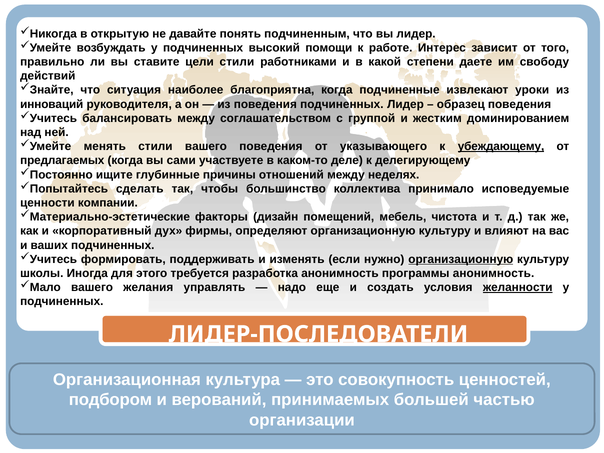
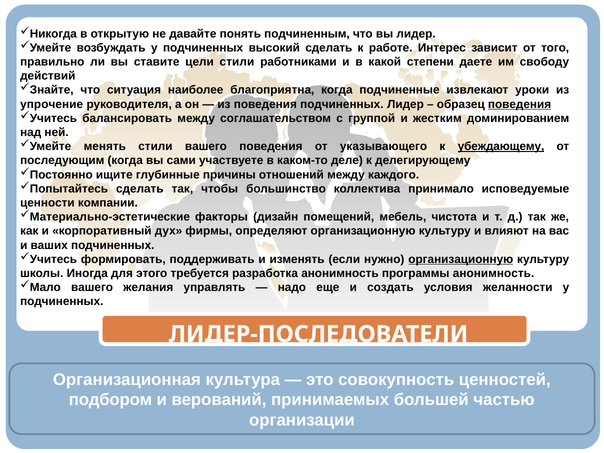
высокий помощи: помощи -> сделать
инноваций: инноваций -> упрочение
поведения at (520, 104) underline: none -> present
предлагаемых: предлагаемых -> последующим
неделях: неделях -> каждого
желанности underline: present -> none
